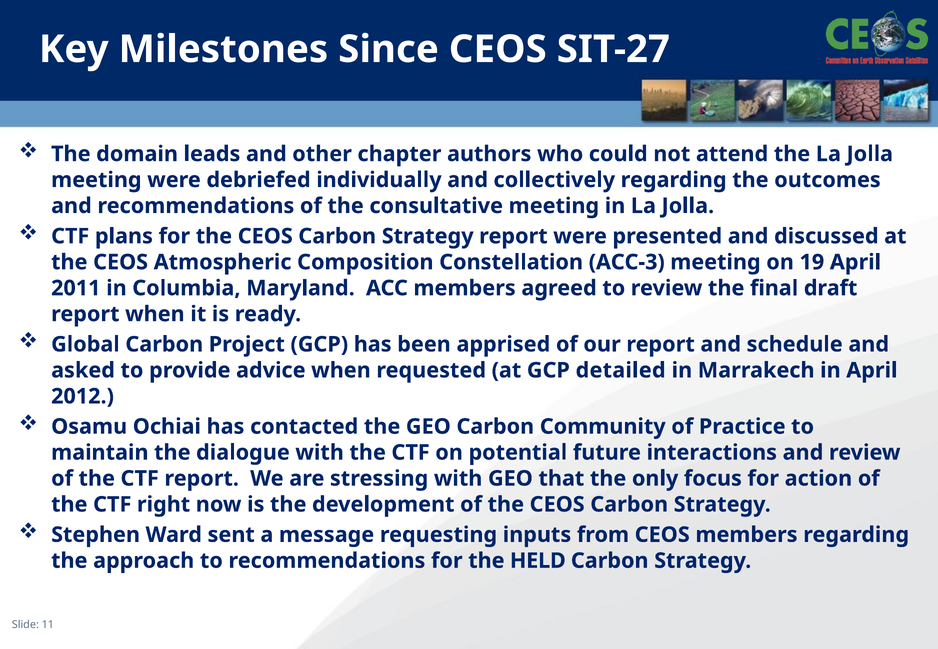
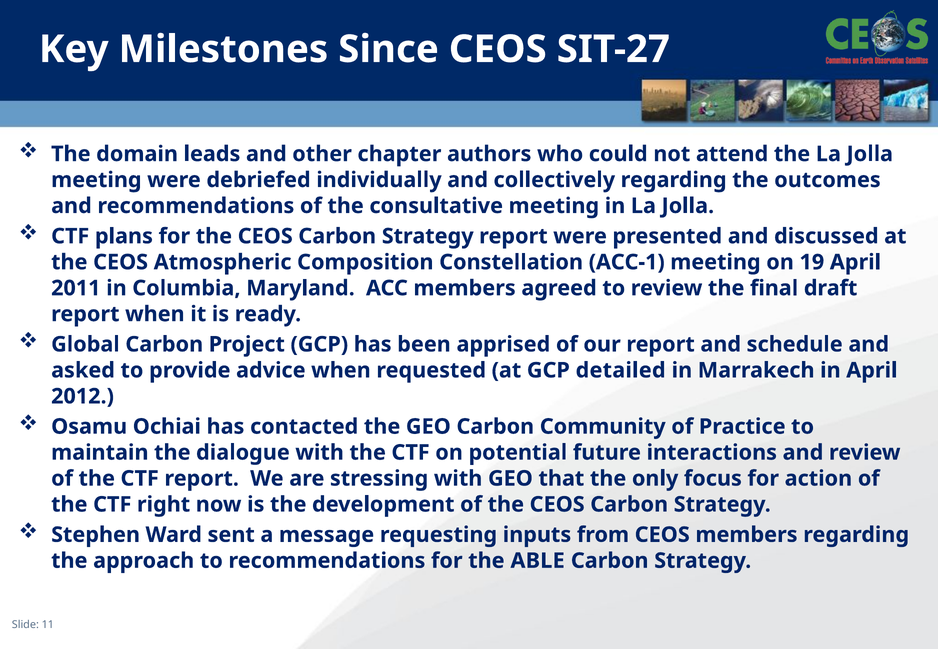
ACC-3: ACC-3 -> ACC-1
HELD: HELD -> ABLE
